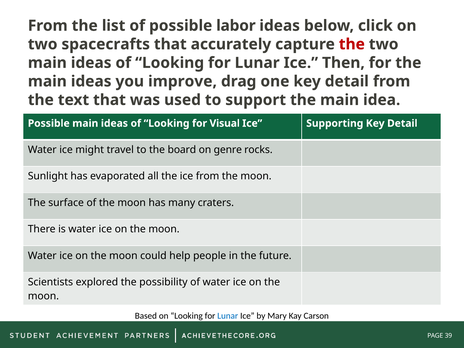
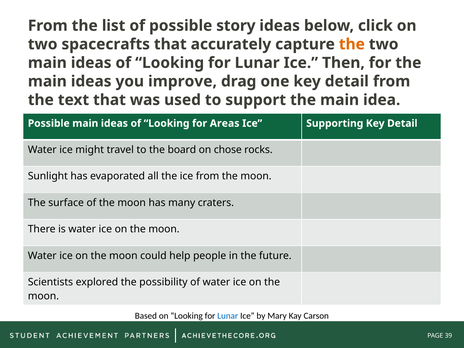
labor: labor -> story
the at (352, 44) colour: red -> orange
Visual: Visual -> Areas
genre: genre -> chose
